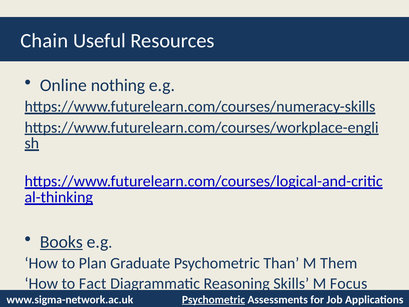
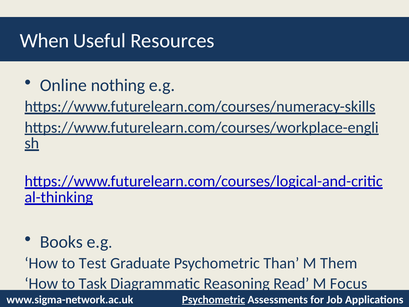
Chain: Chain -> When
Books underline: present -> none
Plan: Plan -> Test
Fact: Fact -> Task
Skills: Skills -> Read
